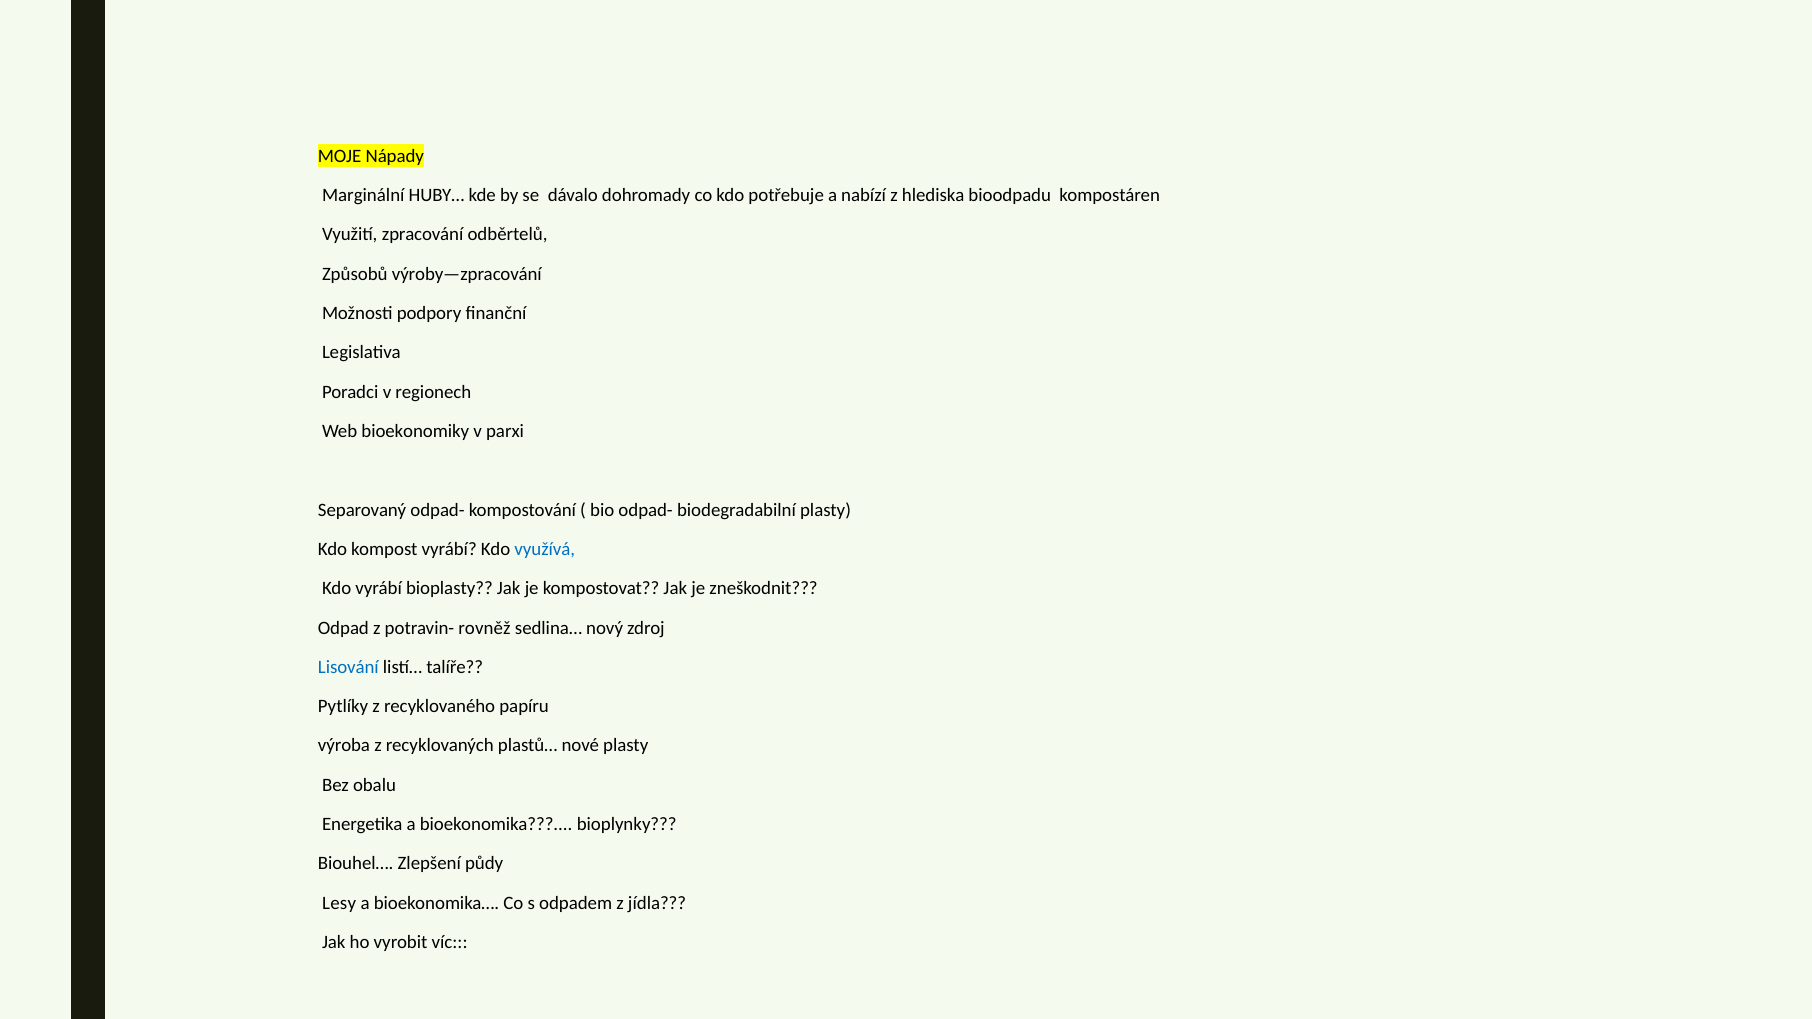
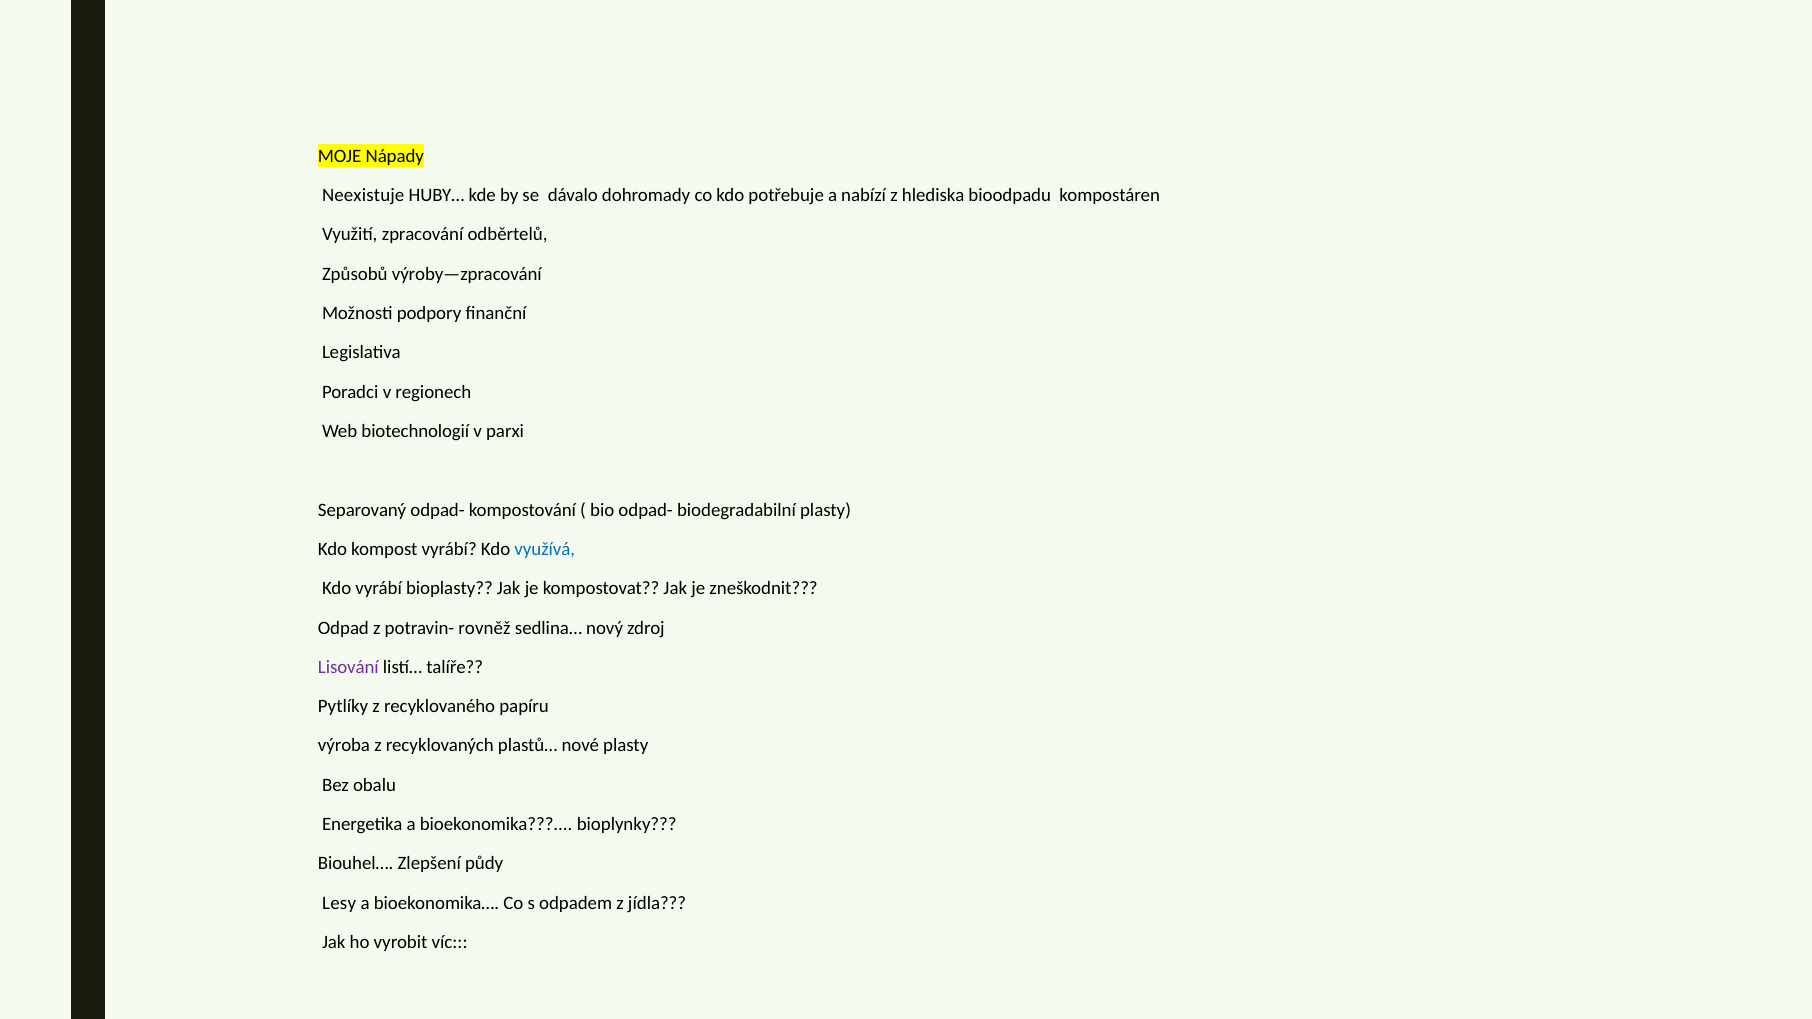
Marginální: Marginální -> Neexistuje
bioekonomiky: bioekonomiky -> biotechnologií
Lisování colour: blue -> purple
